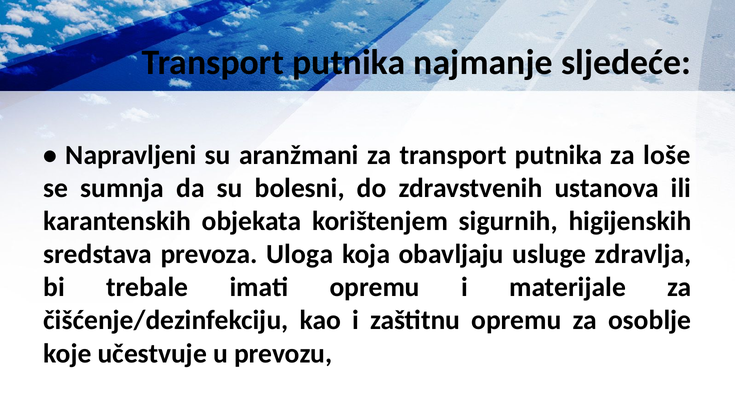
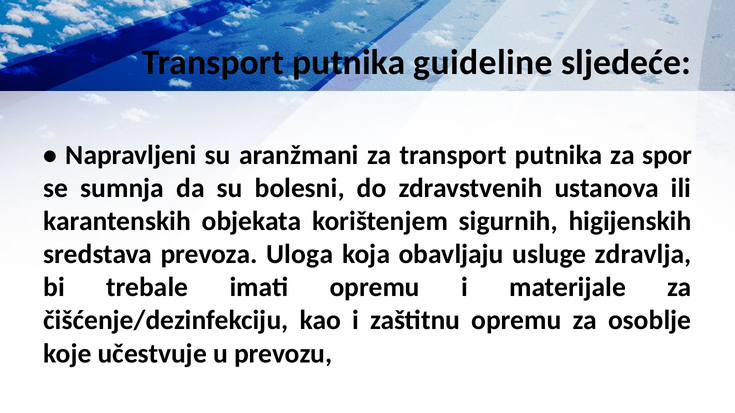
najmanje: najmanje -> guideline
loše: loše -> spor
